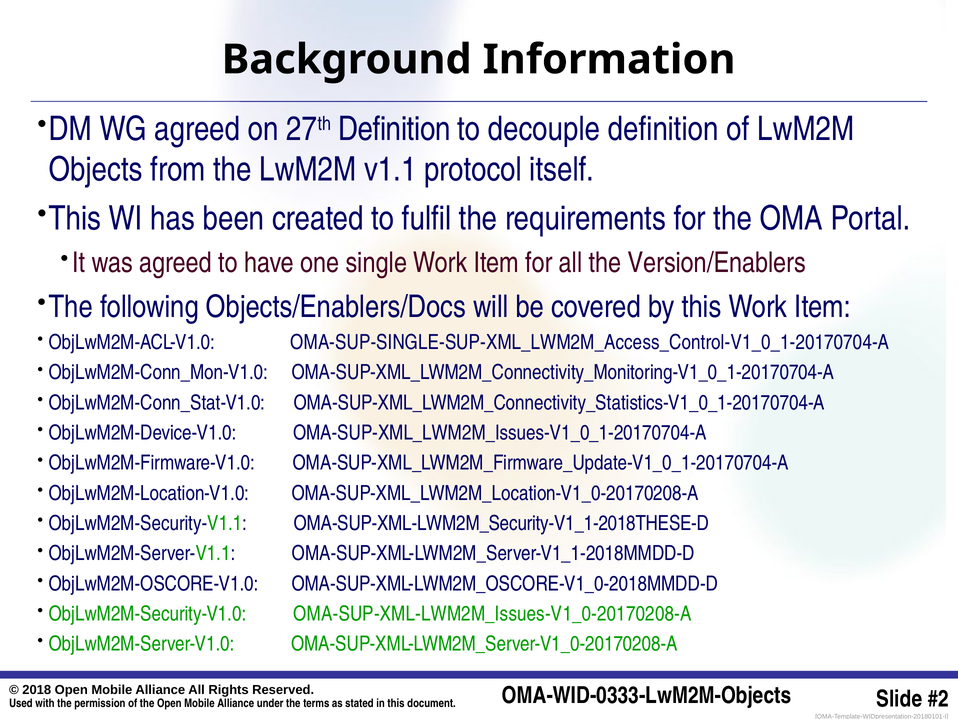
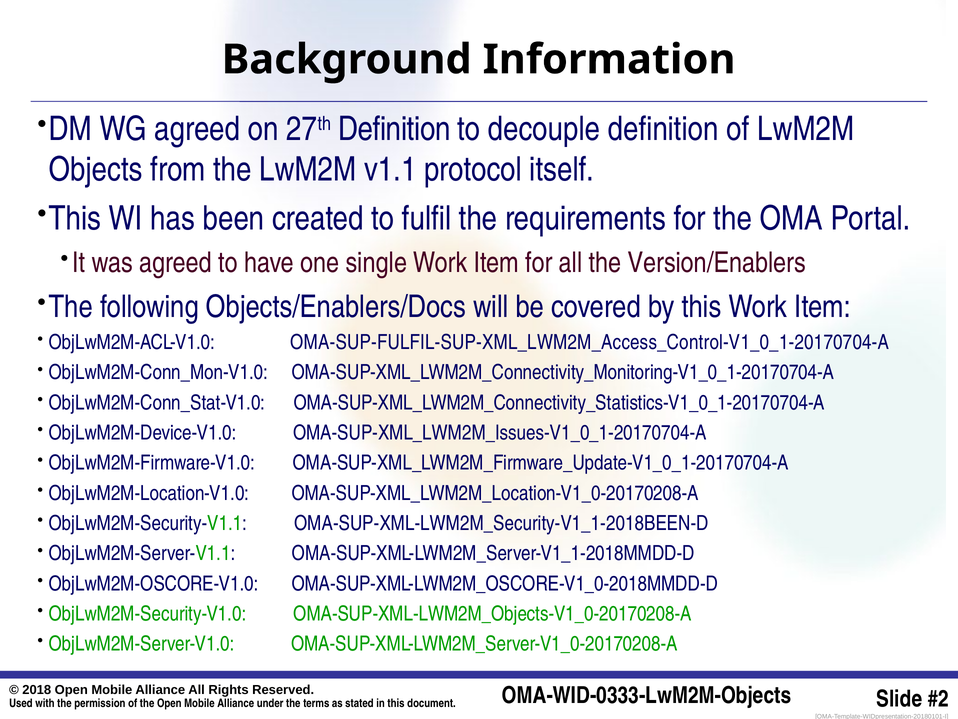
OMA-SUP-SINGLE-SUP-XML_LWM2M_Access_Control-V1_0_1-20170704-A: OMA-SUP-SINGLE-SUP-XML_LWM2M_Access_Control-V1_0_1-20170704-A -> OMA-SUP-FULFIL-SUP-XML_LWM2M_Access_Control-V1_0_1-20170704-A
OMA-SUP-XML-LWM2M_Security-V1_1-2018THESE-D: OMA-SUP-XML-LWM2M_Security-V1_1-2018THESE-D -> OMA-SUP-XML-LWM2M_Security-V1_1-2018BEEN-D
OMA-SUP-XML-LWM2M_Issues-V1_0-20170208-A: OMA-SUP-XML-LWM2M_Issues-V1_0-20170208-A -> OMA-SUP-XML-LWM2M_Objects-V1_0-20170208-A
